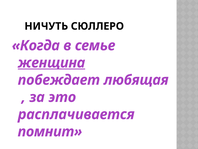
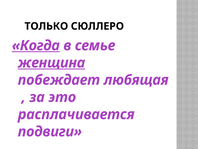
НИЧУТЬ: НИЧУТЬ -> ТОЛЬКО
Когда underline: none -> present
помнит: помнит -> подвиги
